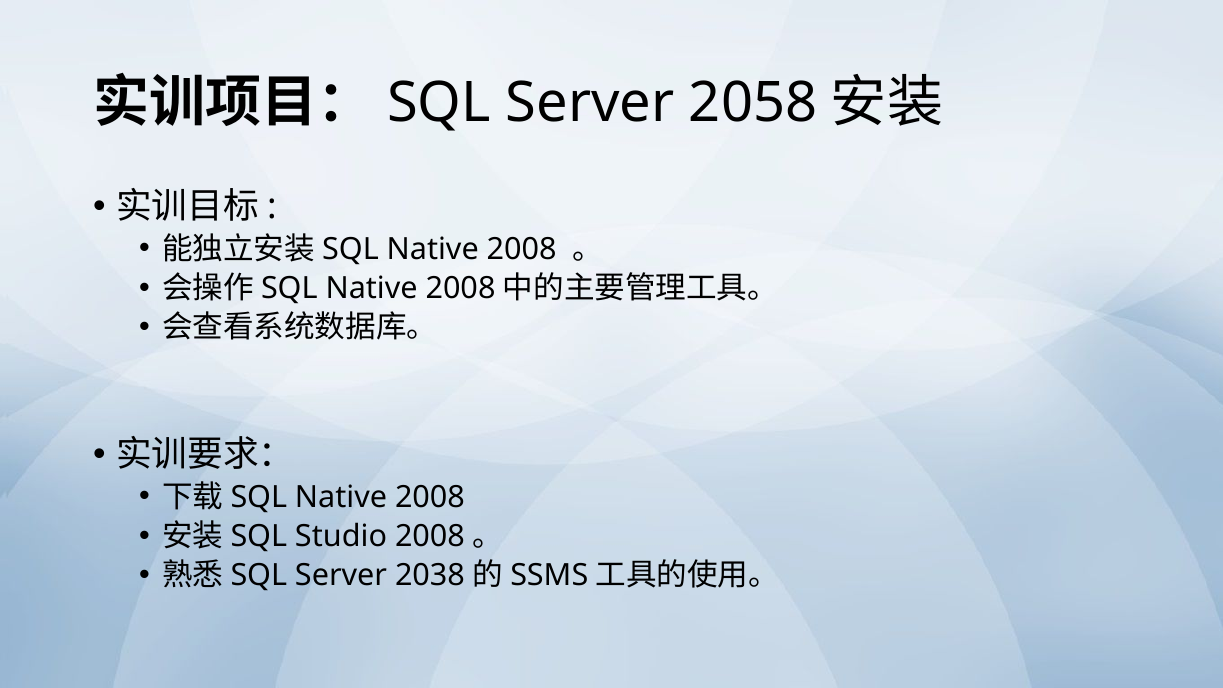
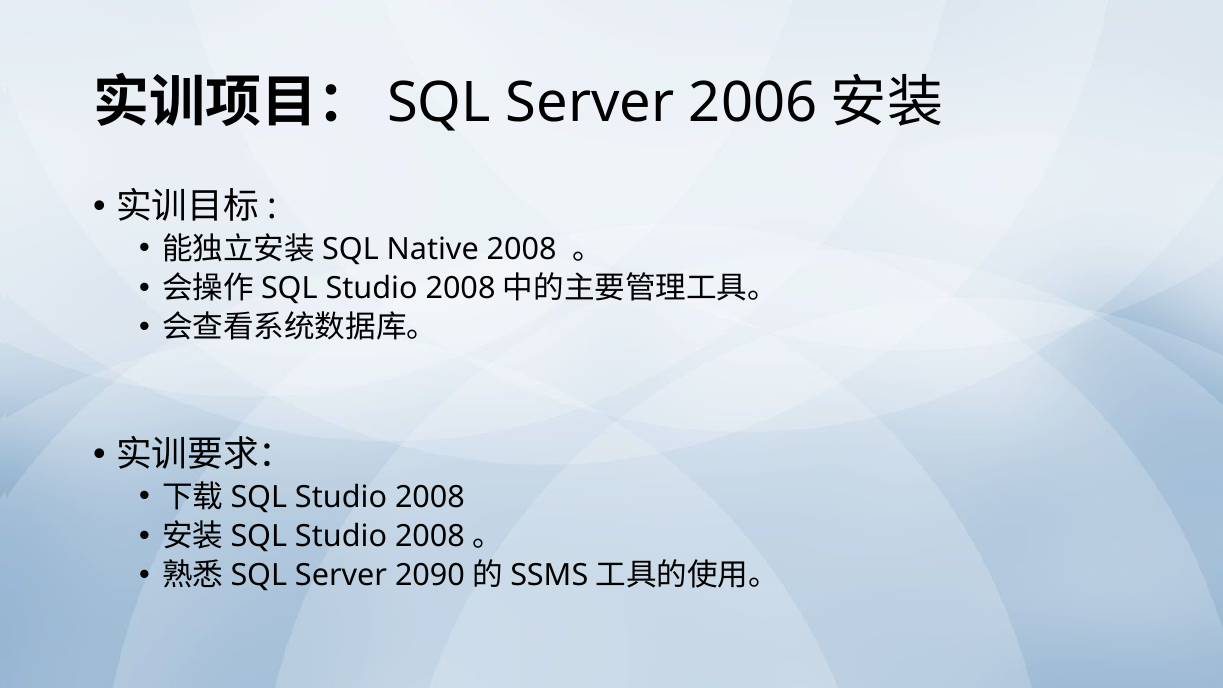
2058: 2058 -> 2006
Native at (372, 288): Native -> Studio
Native at (341, 497): Native -> Studio
2038: 2038 -> 2090
